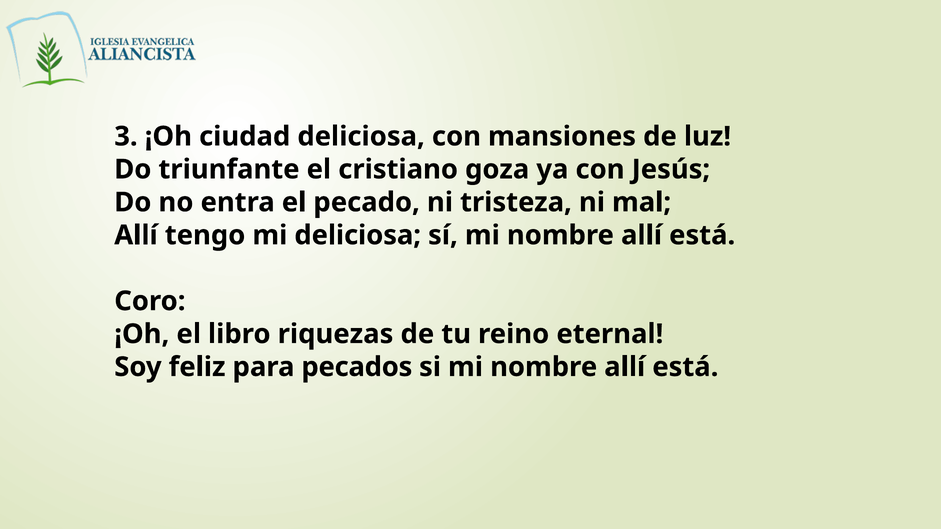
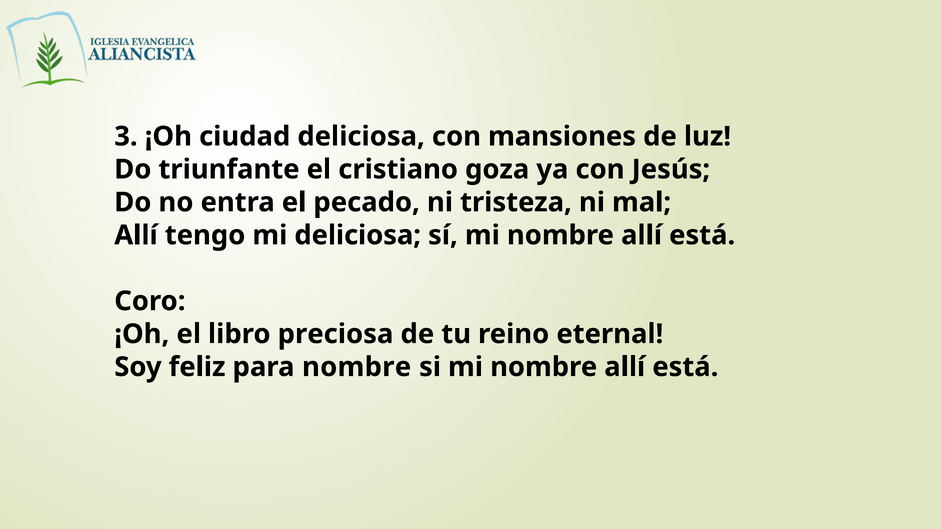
riquezas: riquezas -> preciosa
para pecados: pecados -> nombre
